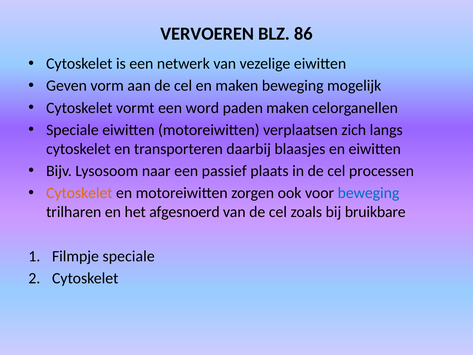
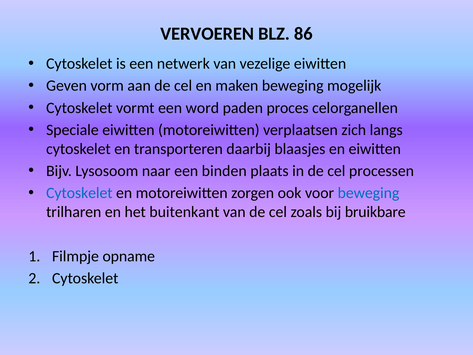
paden maken: maken -> proces
passief: passief -> binden
Cytoskelet at (79, 193) colour: orange -> blue
afgesnoerd: afgesnoerd -> buitenkant
Filmpje speciale: speciale -> opname
